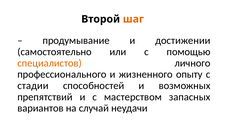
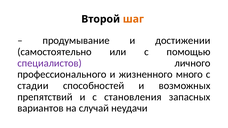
специалистов colour: orange -> purple
опыту: опыту -> много
мастерством: мастерством -> становления
